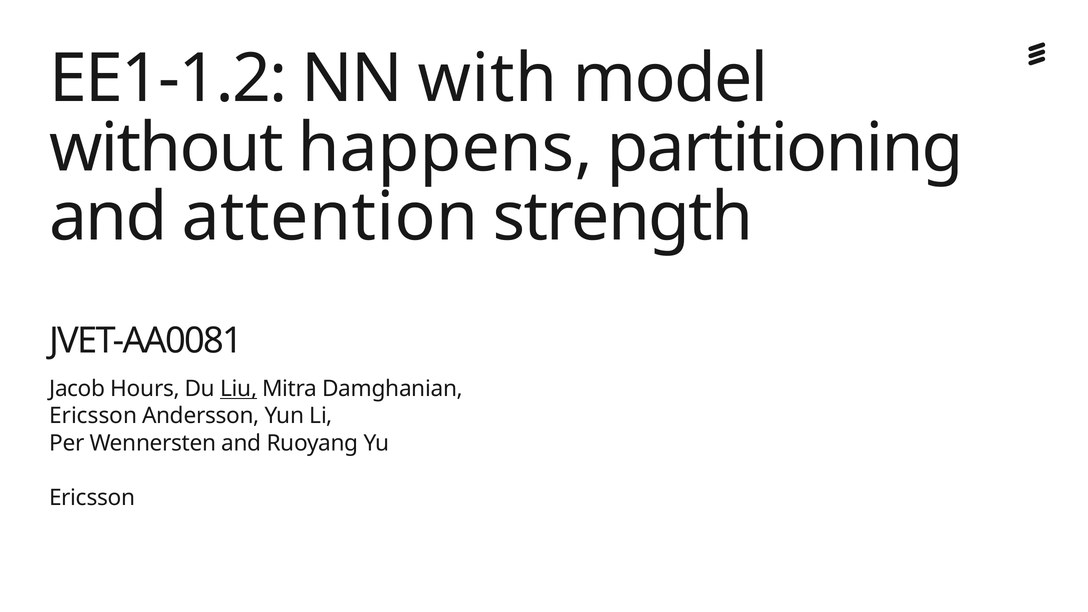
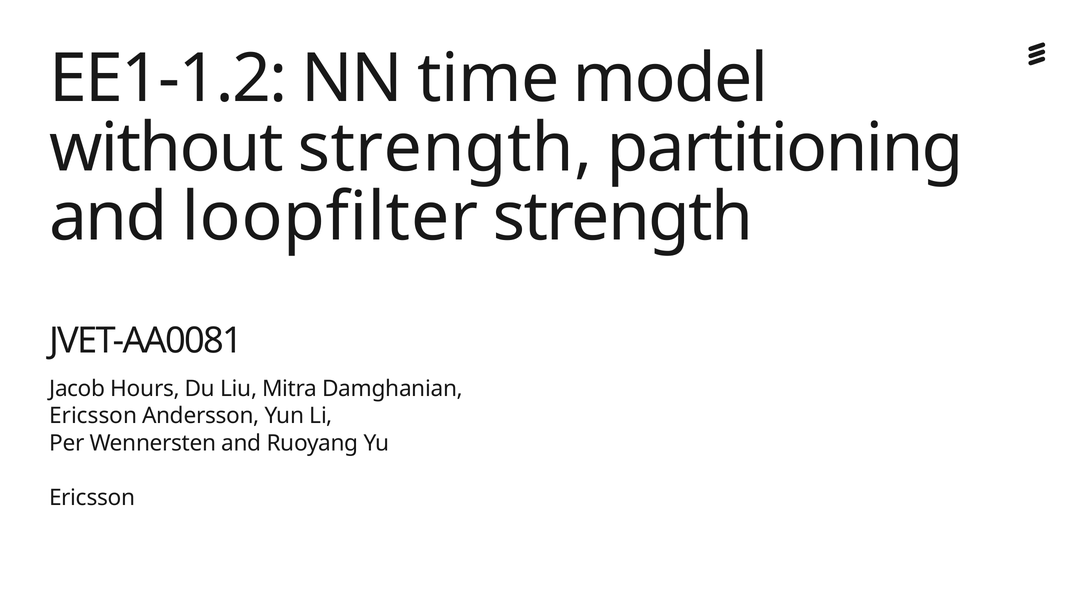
with: with -> time
without happens: happens -> strength
attention: attention -> loopfilter
Liu underline: present -> none
